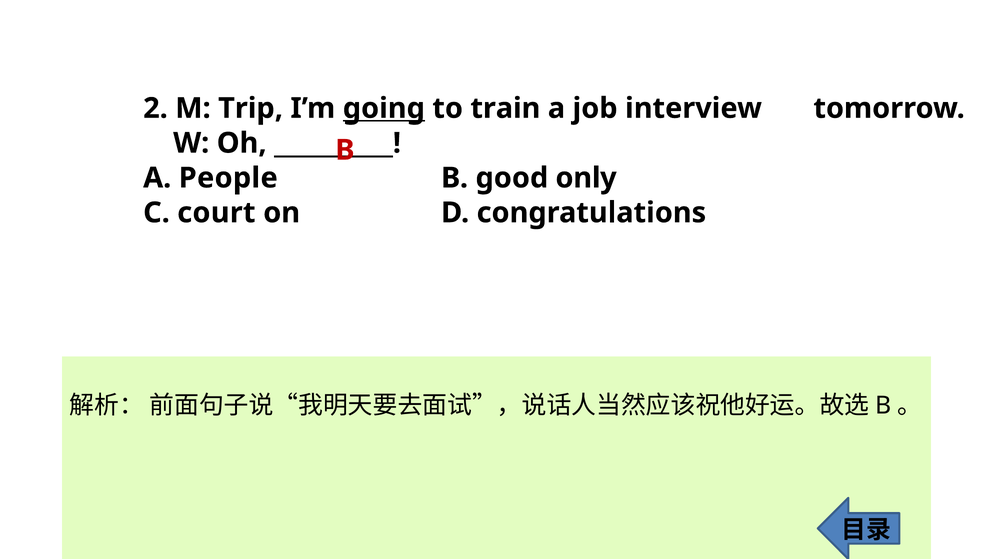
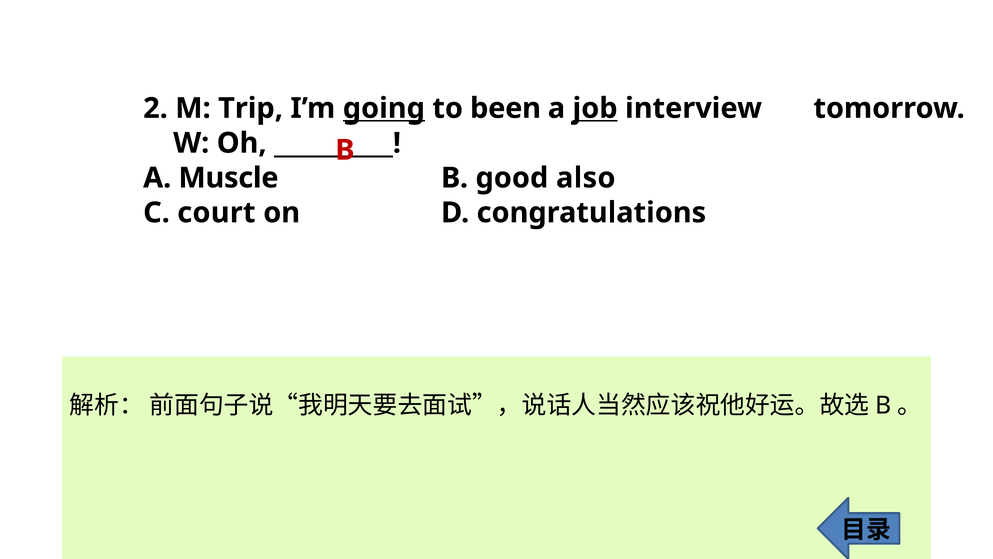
train: train -> been
job underline: none -> present
People: People -> Muscle
only: only -> also
